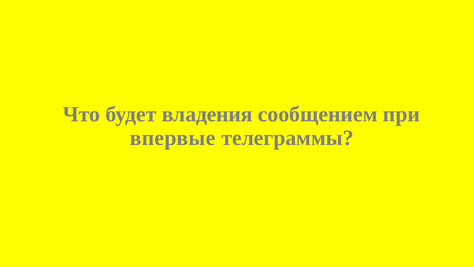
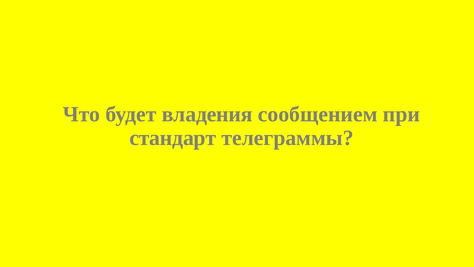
впервые: впервые -> стандарт
